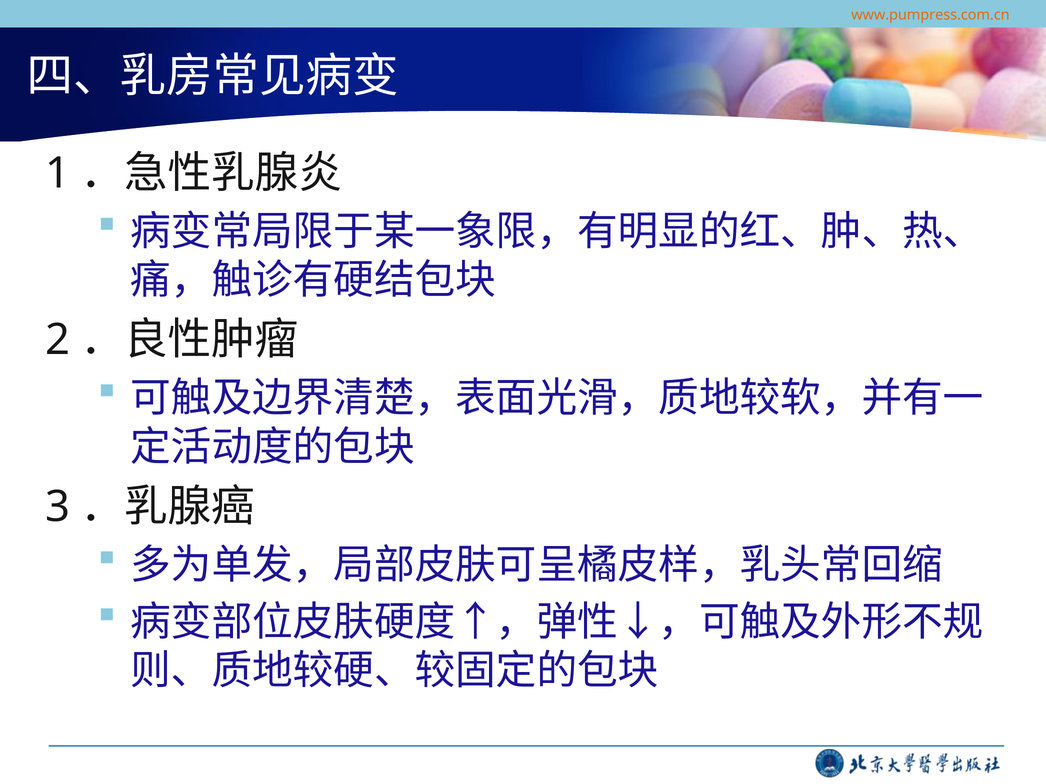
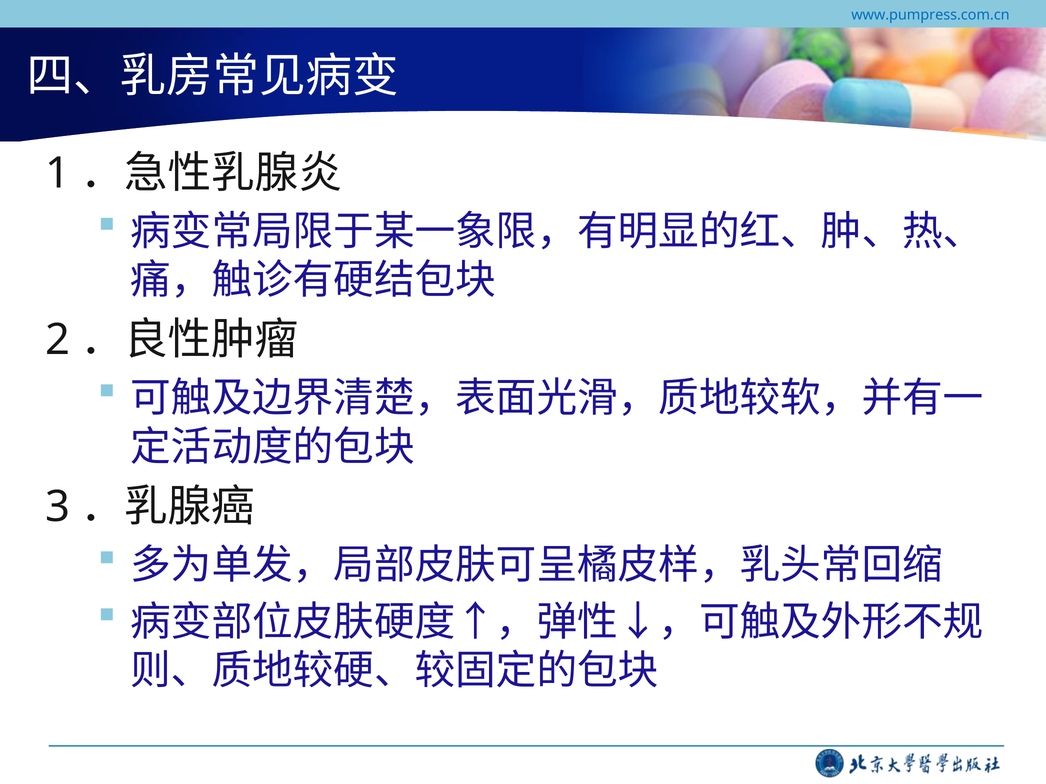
www.pumpress.com.cn colour: orange -> blue
